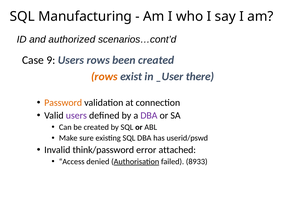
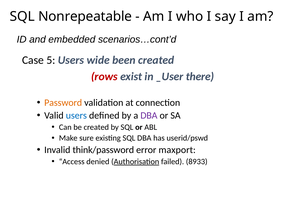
Manufacturing: Manufacturing -> Nonrepeatable
authorized: authorized -> embedded
9: 9 -> 5
Users rows: rows -> wide
rows at (104, 77) colour: orange -> red
users at (76, 116) colour: purple -> blue
attached: attached -> maxport
